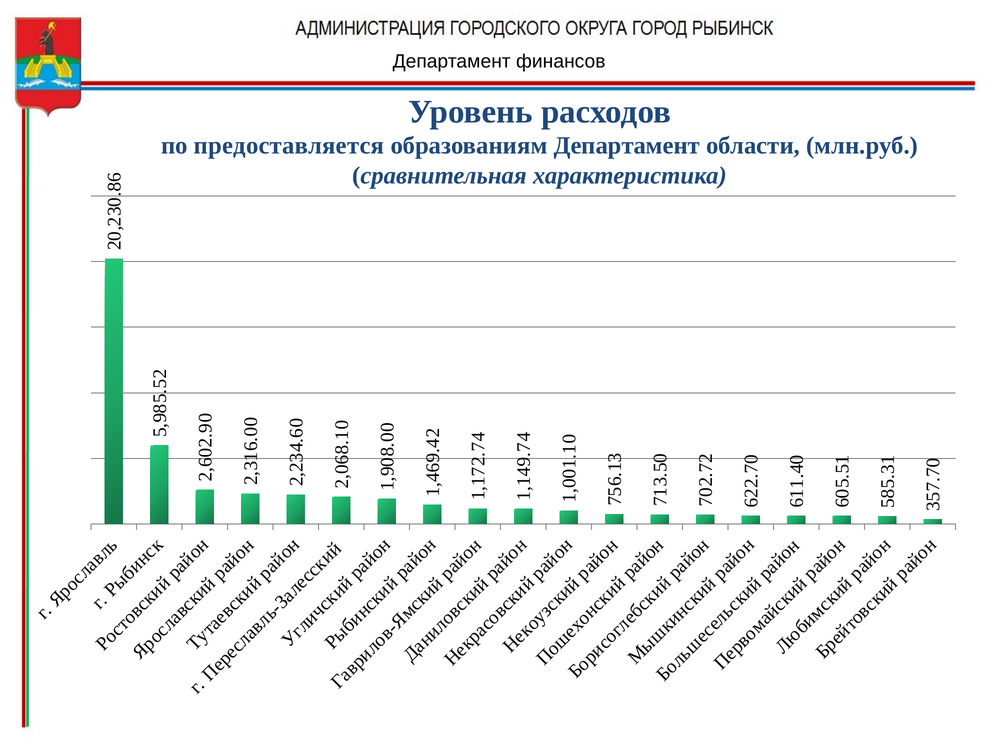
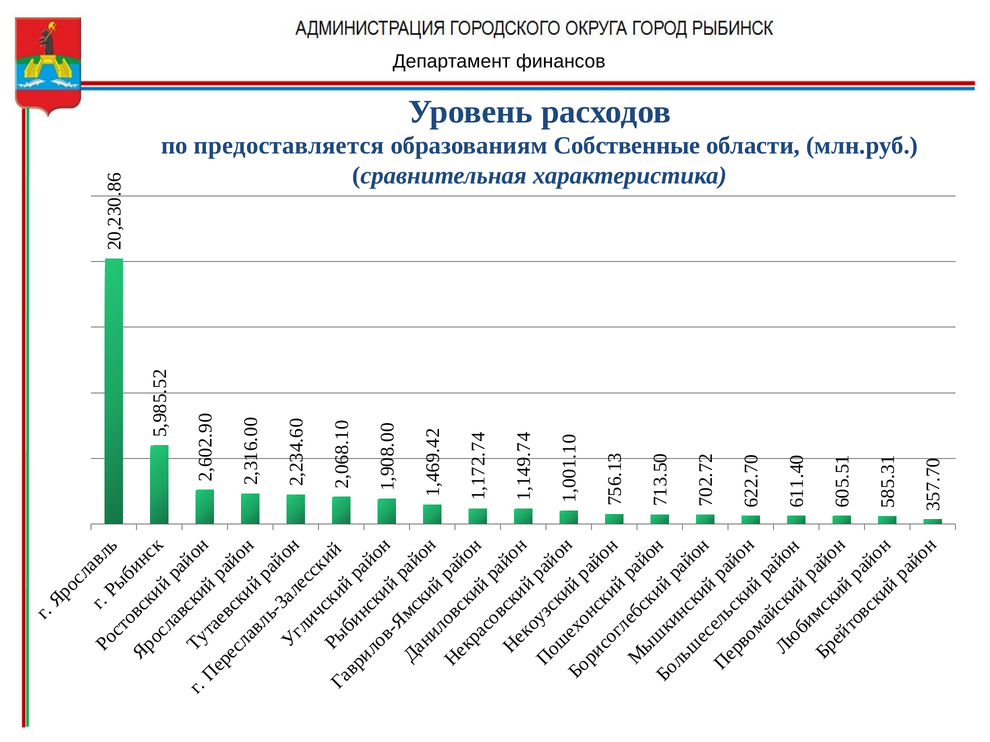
образованиям Департамент: Департамент -> Собственные
